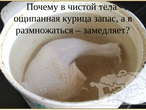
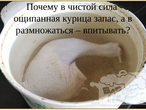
тела: тела -> сила
замедляет: замедляет -> впитывать
